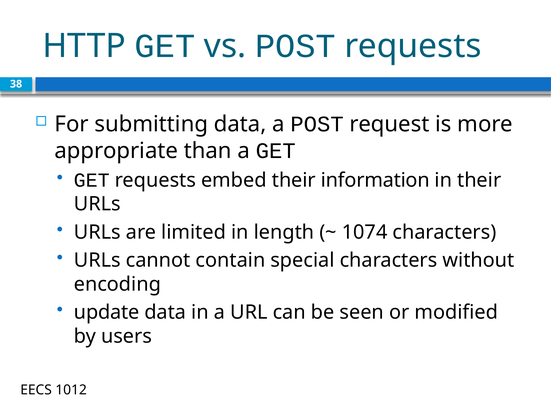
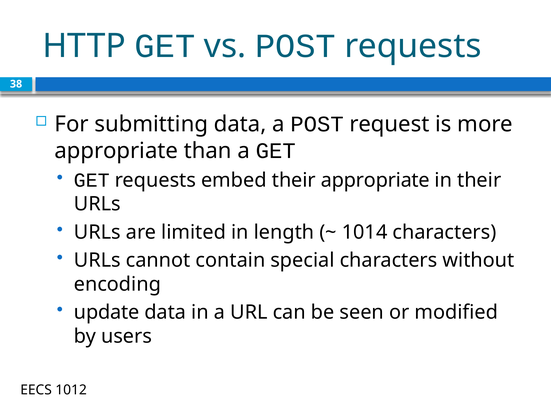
their information: information -> appropriate
1074: 1074 -> 1014
